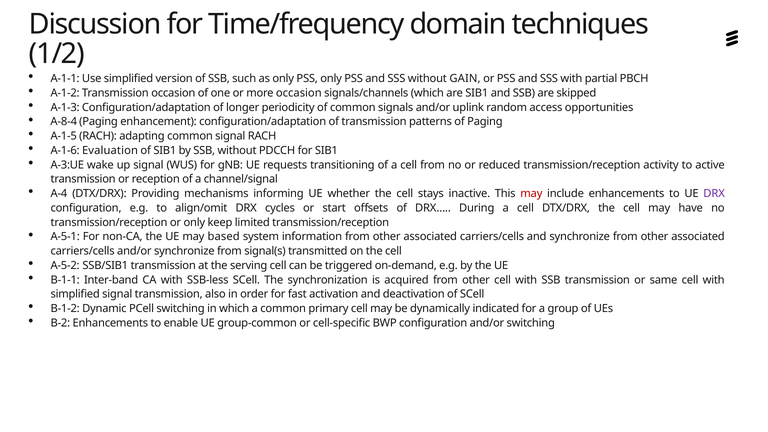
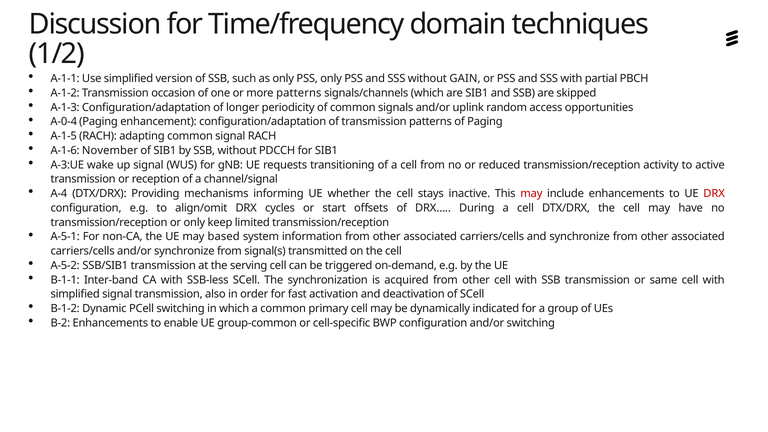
more occasion: occasion -> patterns
A-8-4: A-8-4 -> A-0-4
Evaluation: Evaluation -> November
DRX at (714, 194) colour: purple -> red
